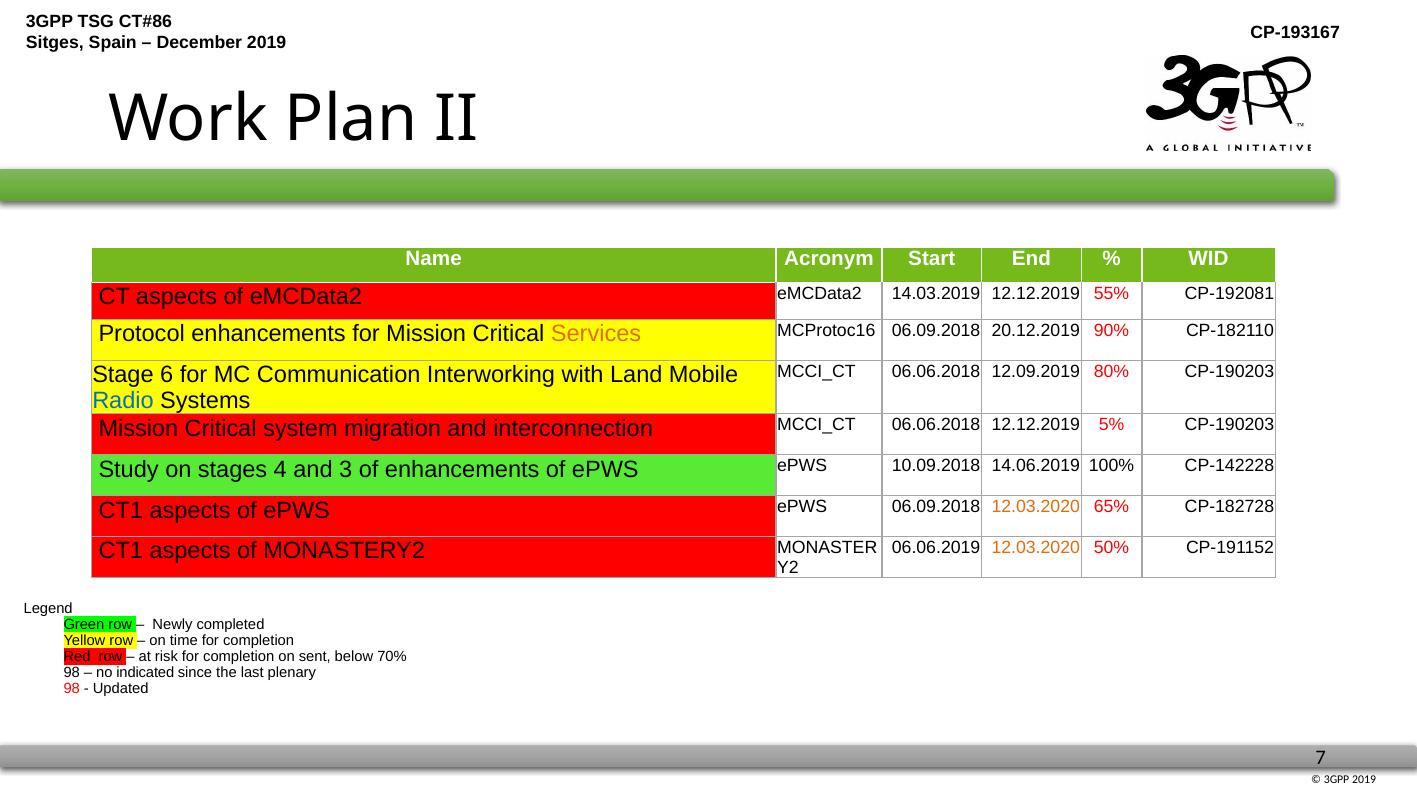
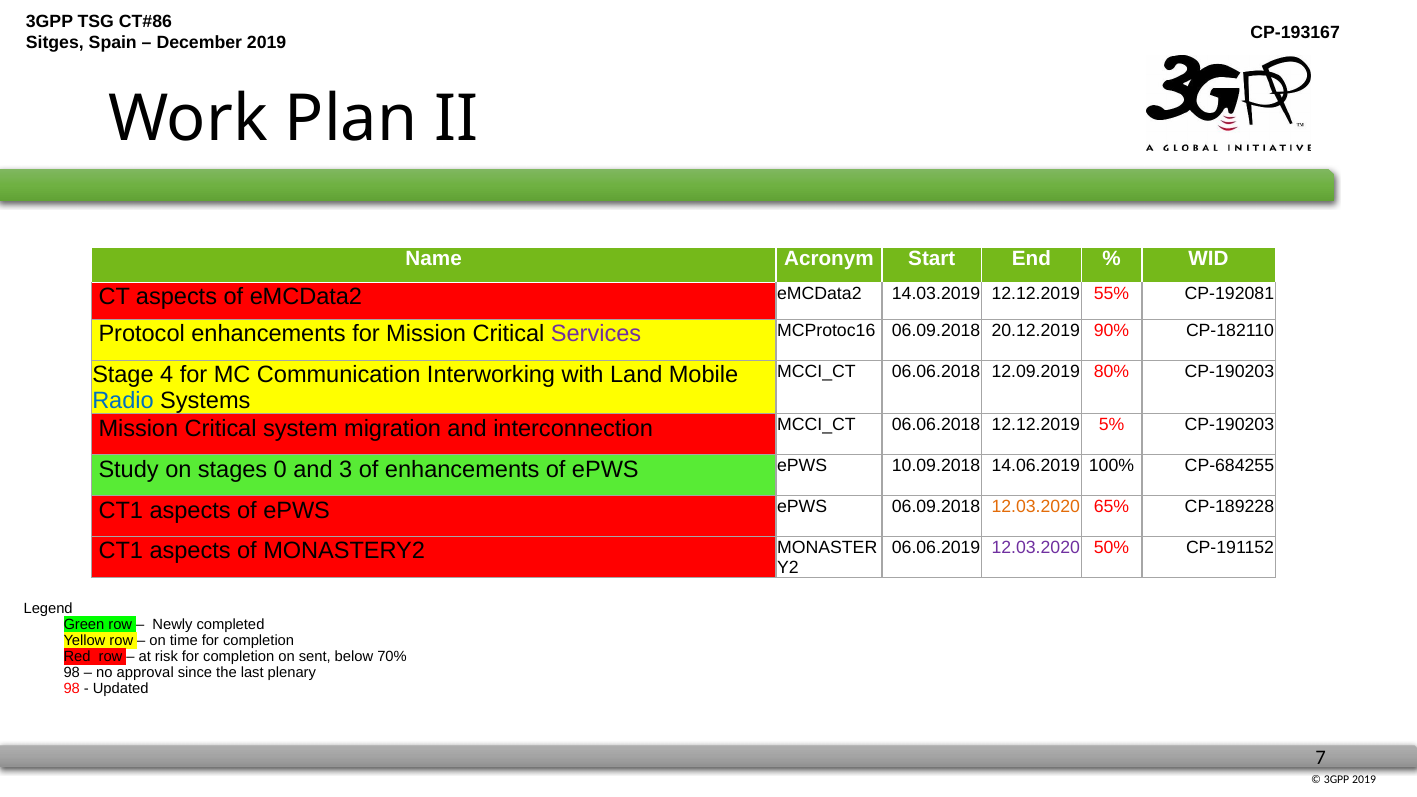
Services colour: orange -> purple
6: 6 -> 4
4: 4 -> 0
CP-142228: CP-142228 -> CP-684255
CP-182728: CP-182728 -> CP-189228
12.03.2020 at (1036, 548) colour: orange -> purple
indicated: indicated -> approval
